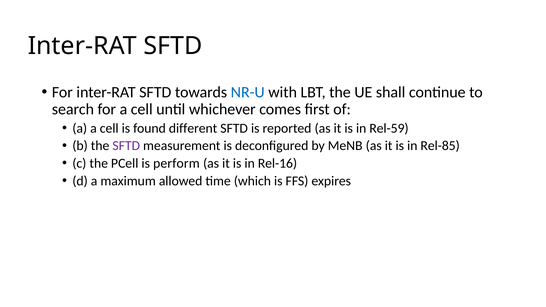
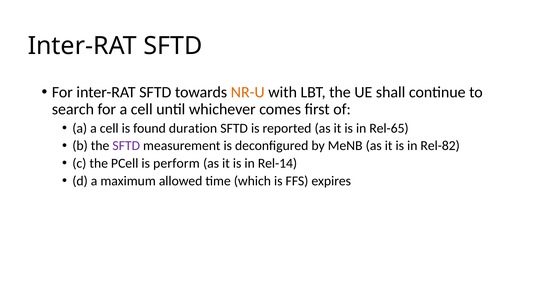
NR-U colour: blue -> orange
different: different -> duration
Rel-59: Rel-59 -> Rel-65
Rel-85: Rel-85 -> Rel-82
Rel-16: Rel-16 -> Rel-14
